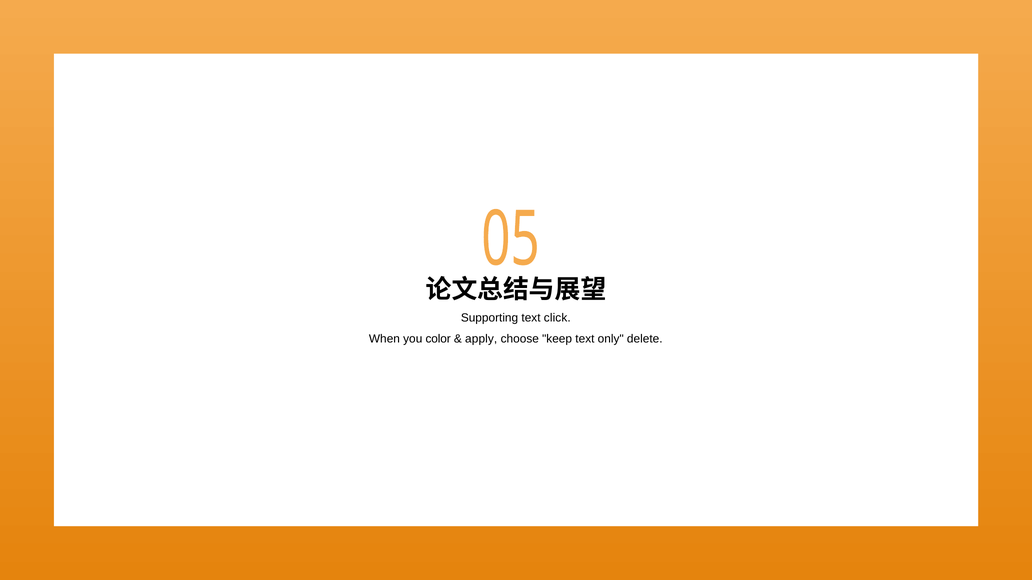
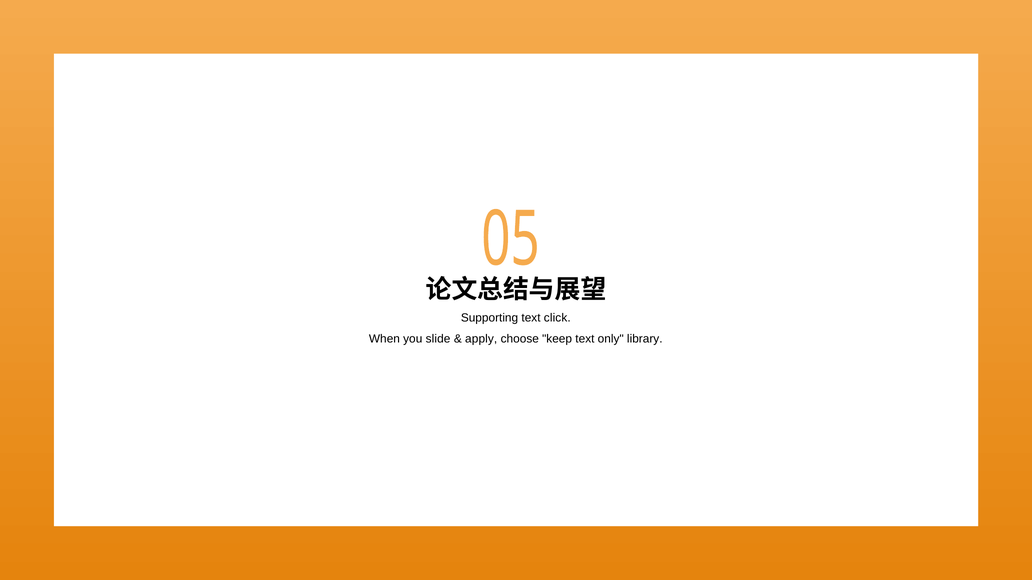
color: color -> slide
delete: delete -> library
